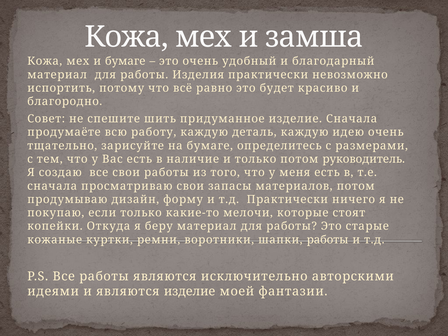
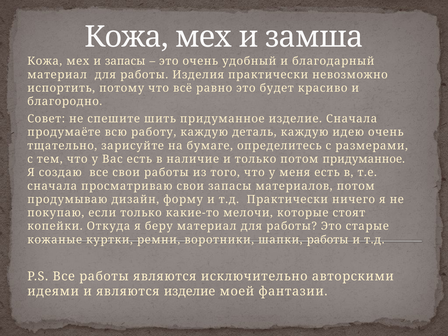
и бумаге: бумаге -> запасы
потом руководитель: руководитель -> придуманное
